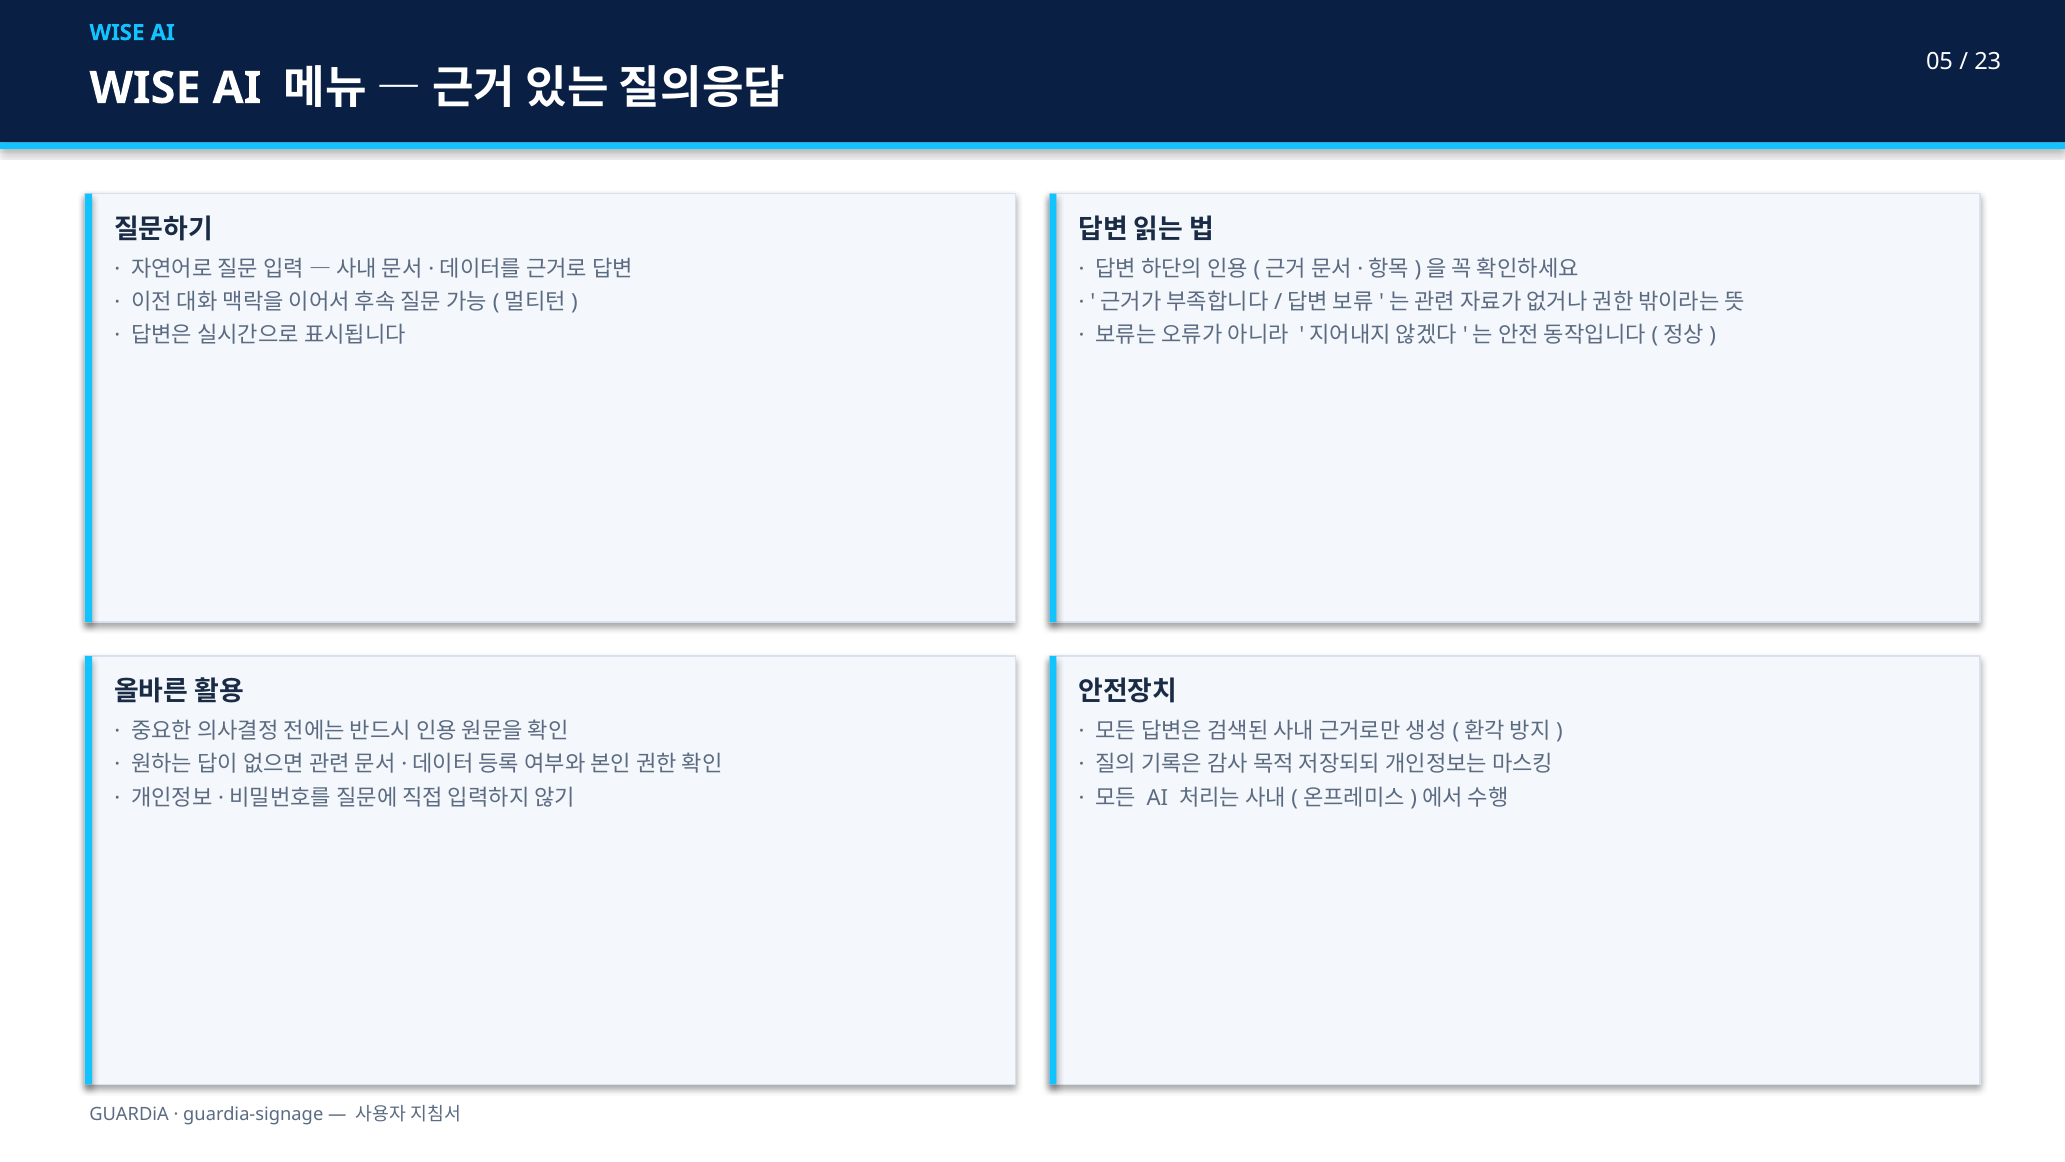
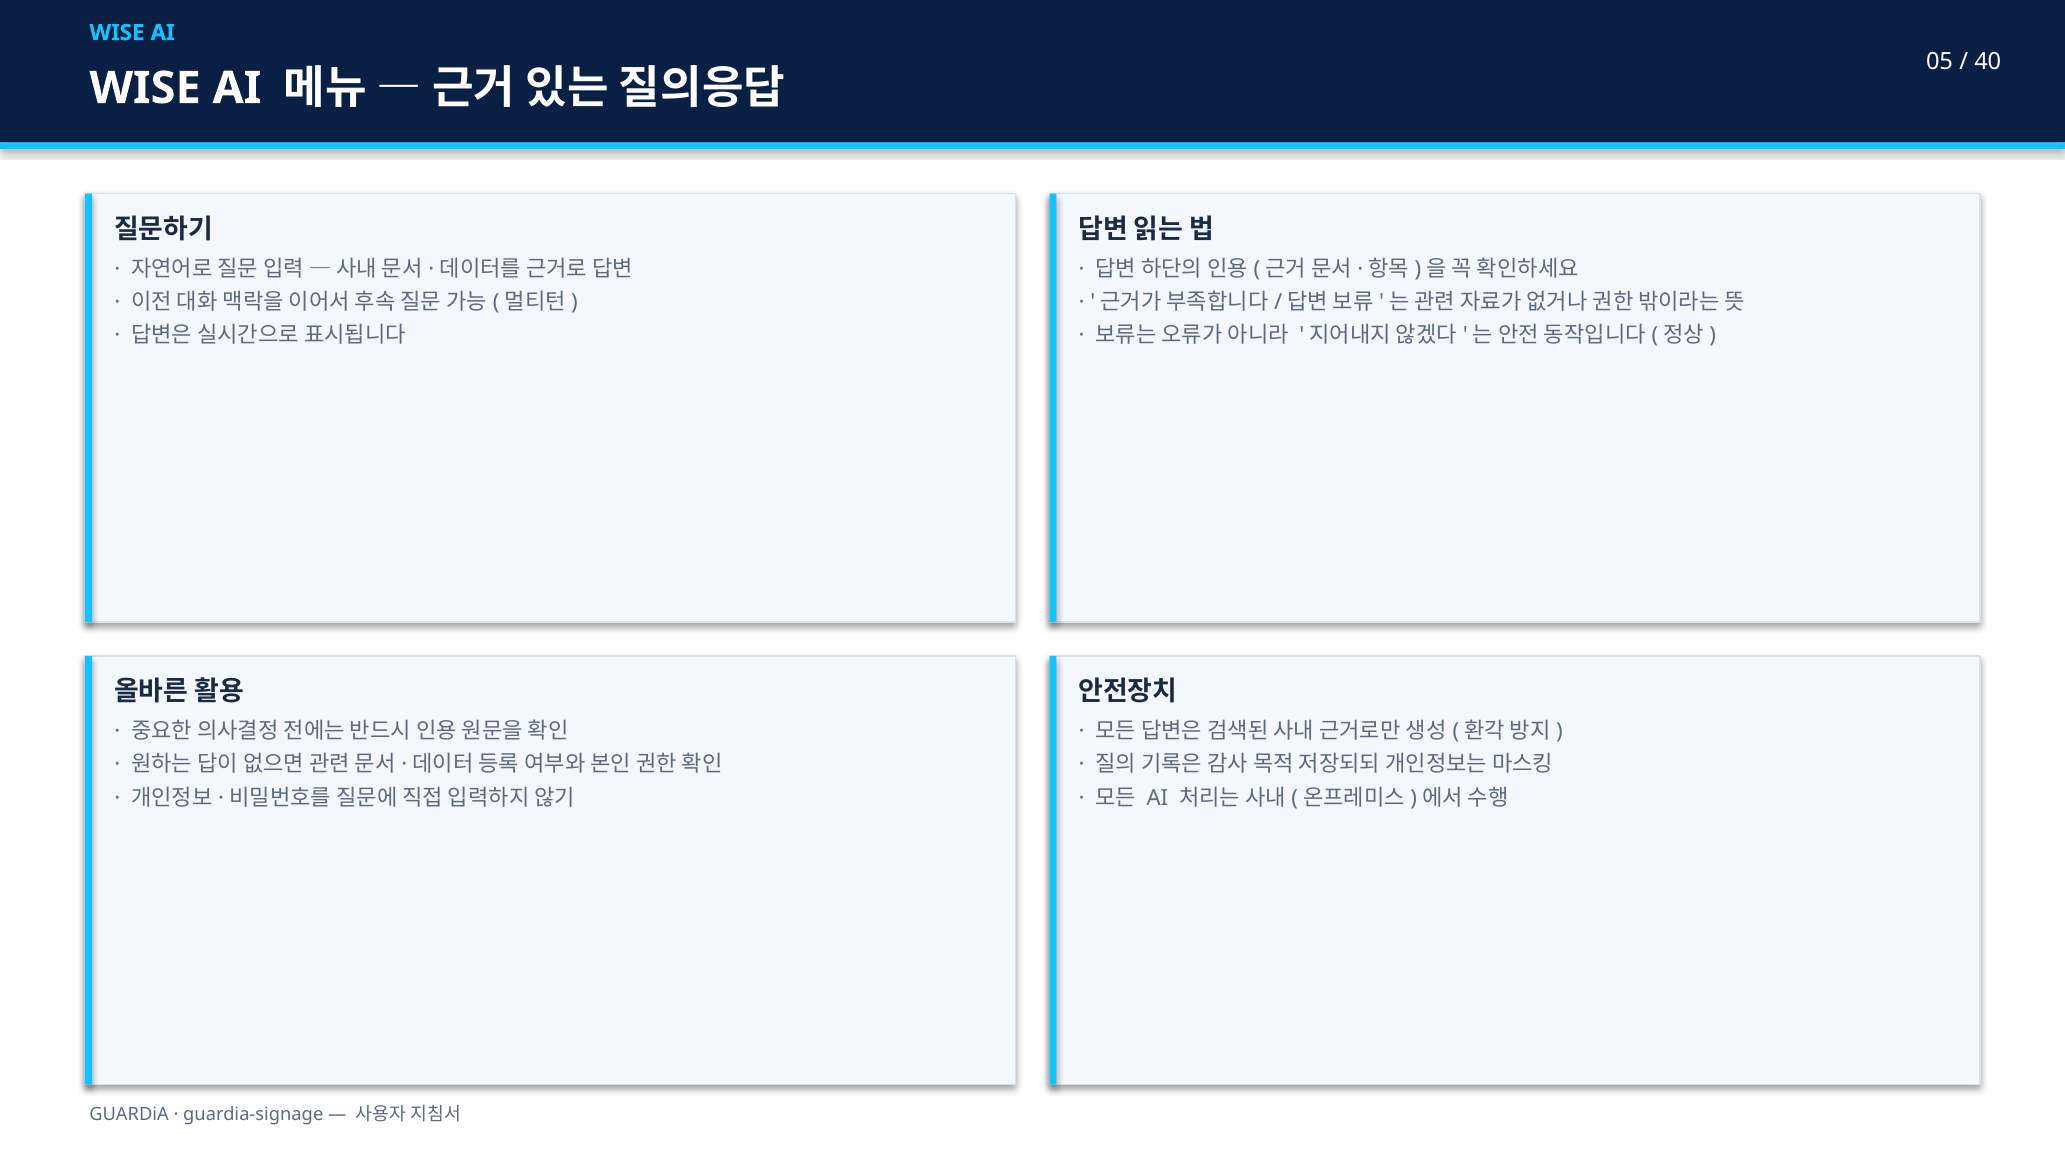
23: 23 -> 40
